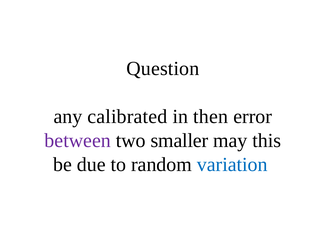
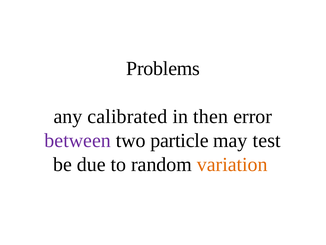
Question: Question -> Problems
smaller: smaller -> particle
this: this -> test
variation colour: blue -> orange
